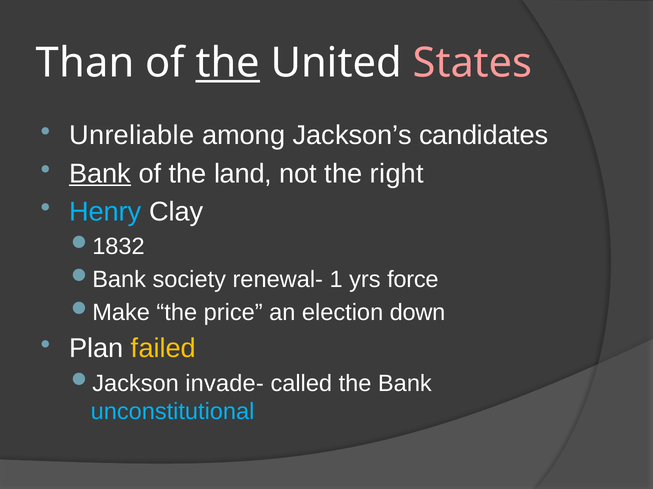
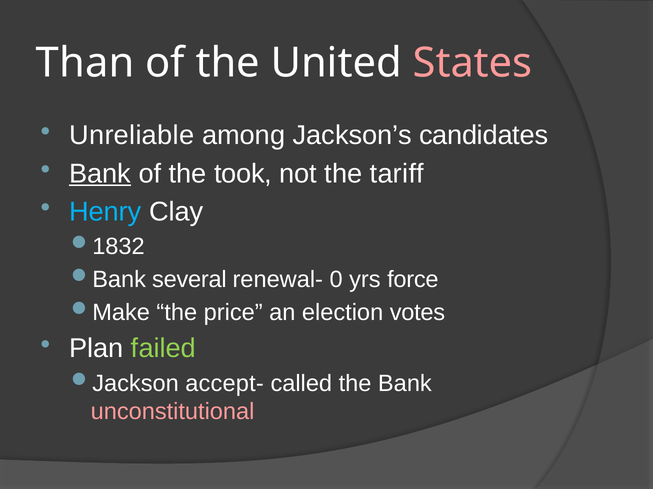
the at (228, 63) underline: present -> none
land: land -> took
right: right -> tariff
society: society -> several
1: 1 -> 0
down: down -> votes
failed colour: yellow -> light green
invade-: invade- -> accept-
unconstitutional colour: light blue -> pink
